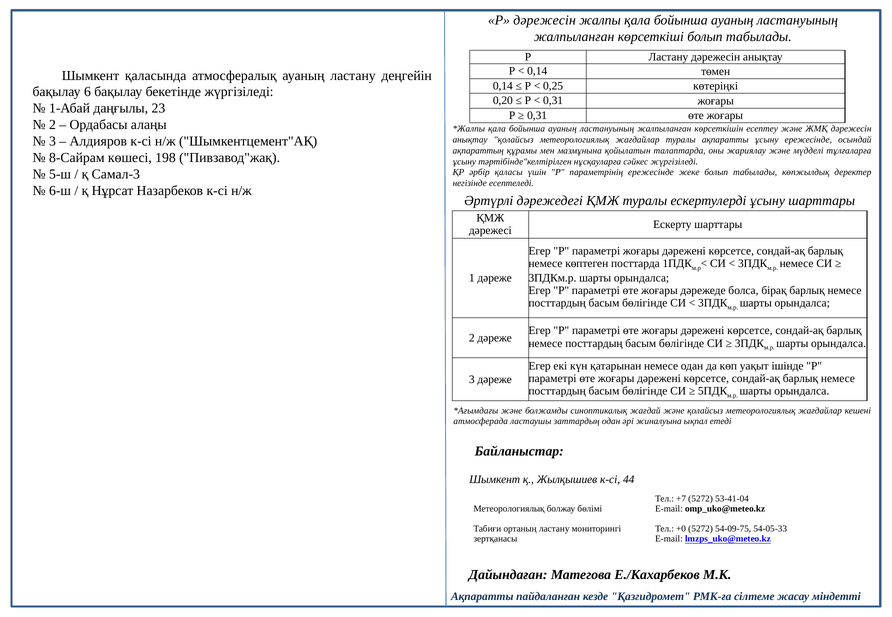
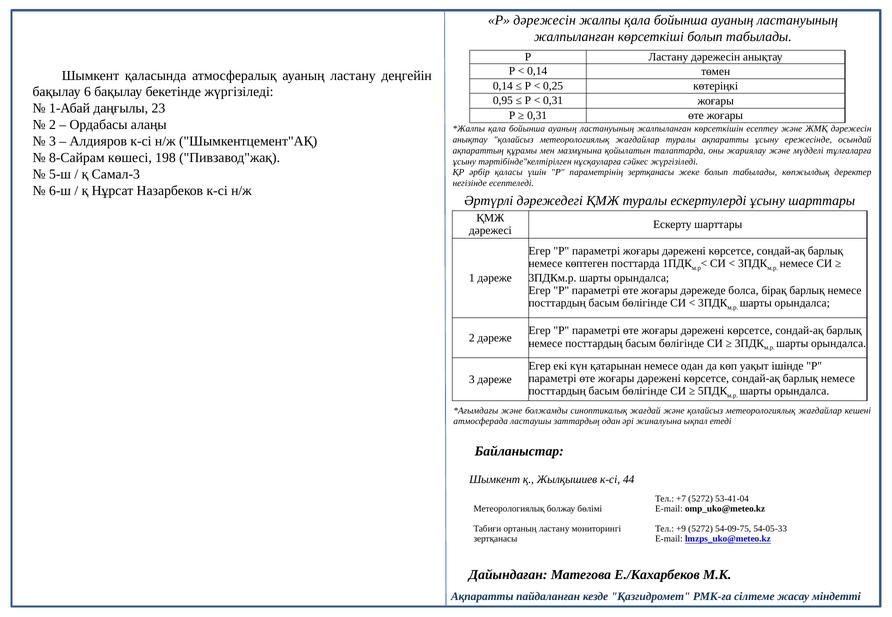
0,20: 0,20 -> 0,95
параметрінің ережесінде: ережесінде -> зертқанасы
+0: +0 -> +9
